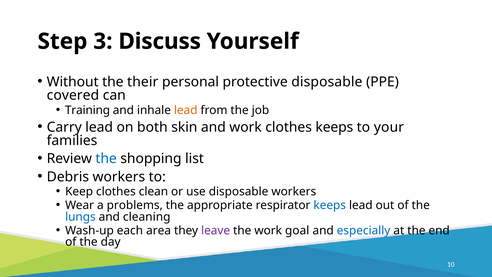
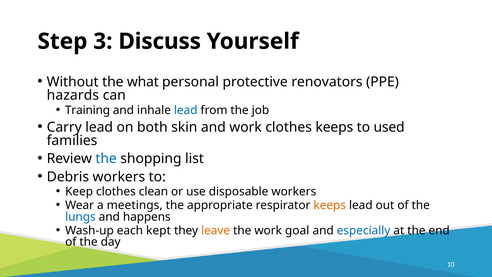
their: their -> what
protective disposable: disposable -> renovators
covered: covered -> hazards
lead at (186, 110) colour: orange -> blue
your: your -> used
problems: problems -> meetings
keeps at (330, 205) colour: blue -> orange
cleaning: cleaning -> happens
area: area -> kept
leave colour: purple -> orange
